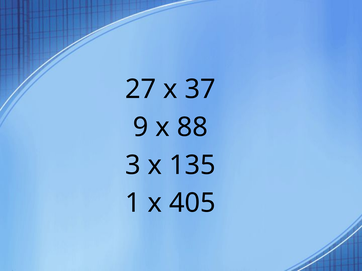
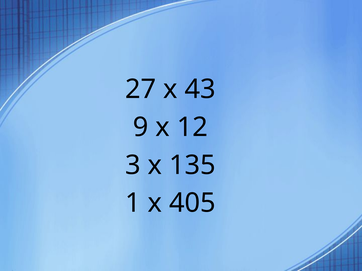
37: 37 -> 43
88: 88 -> 12
